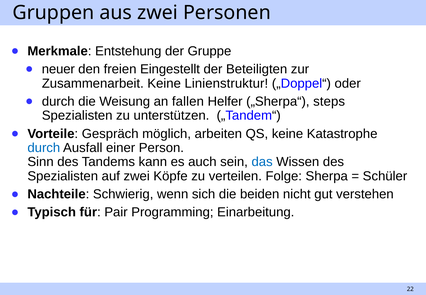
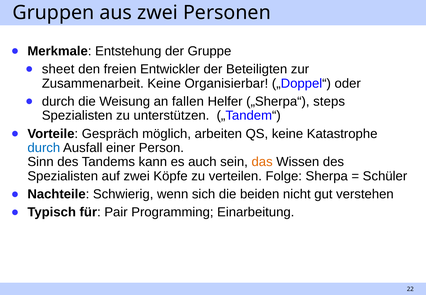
neuer: neuer -> sheet
Eingestellt: Eingestellt -> Entwickler
Linienstruktur: Linienstruktur -> Organisierbar
das colour: blue -> orange
